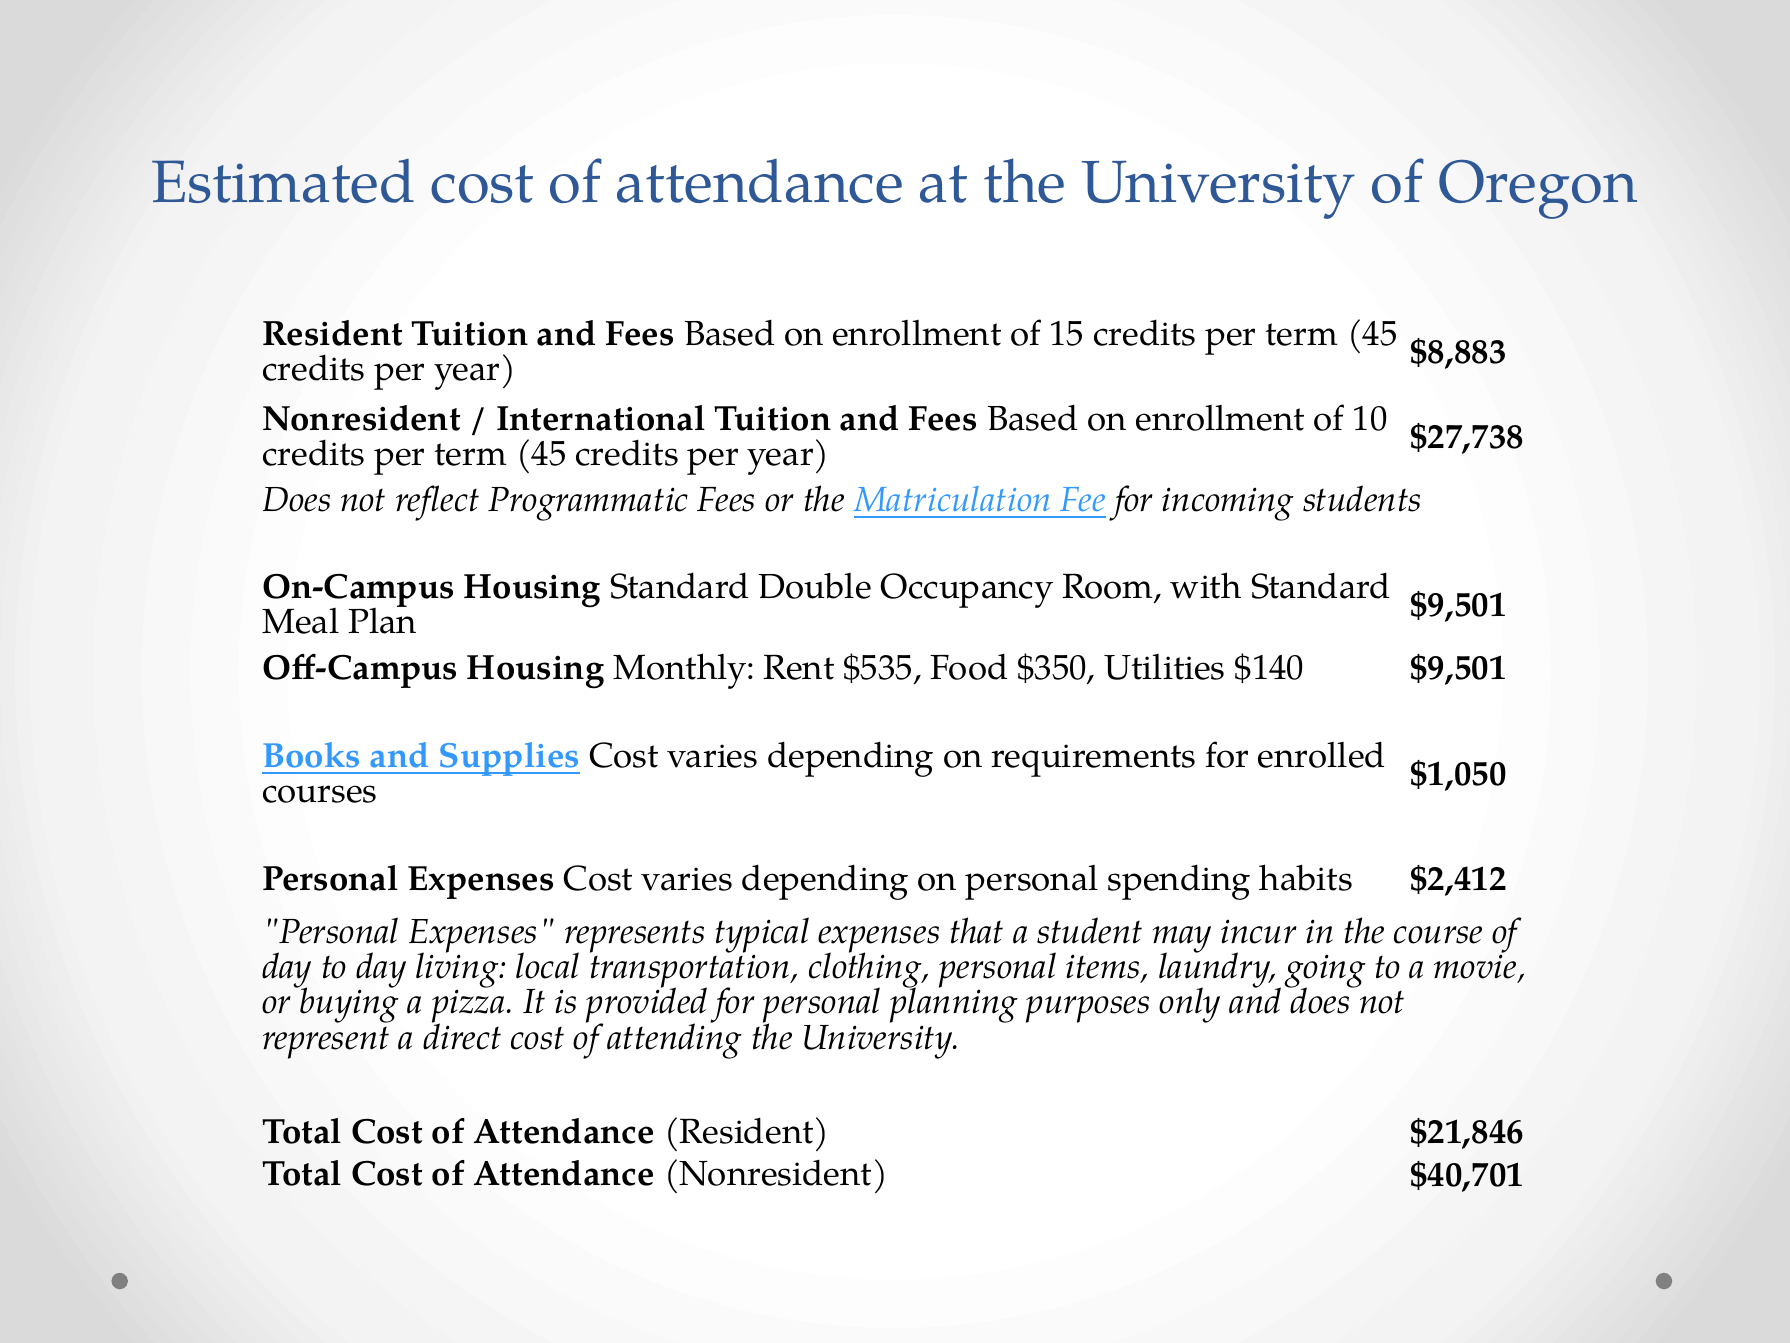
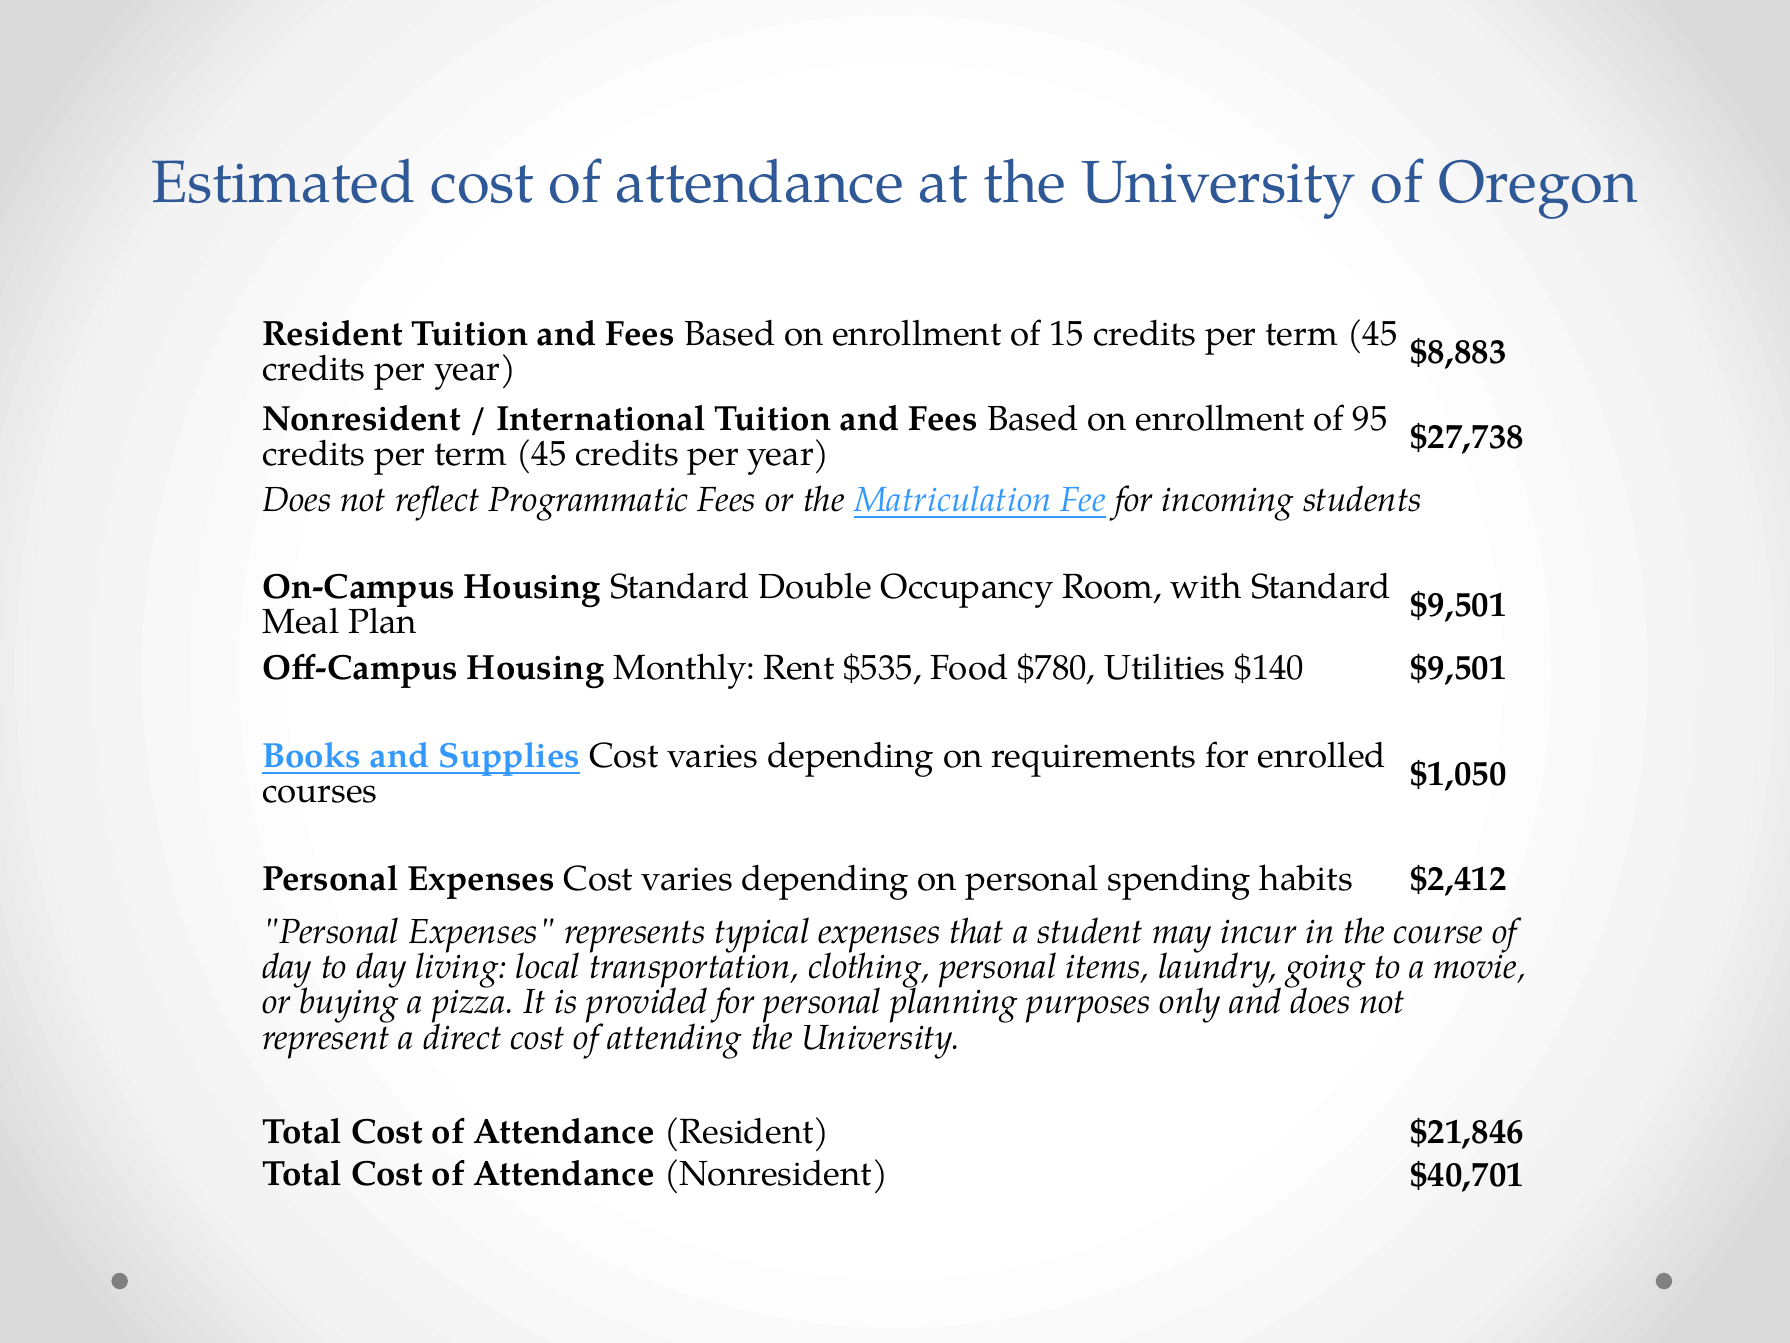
10: 10 -> 95
$350: $350 -> $780
